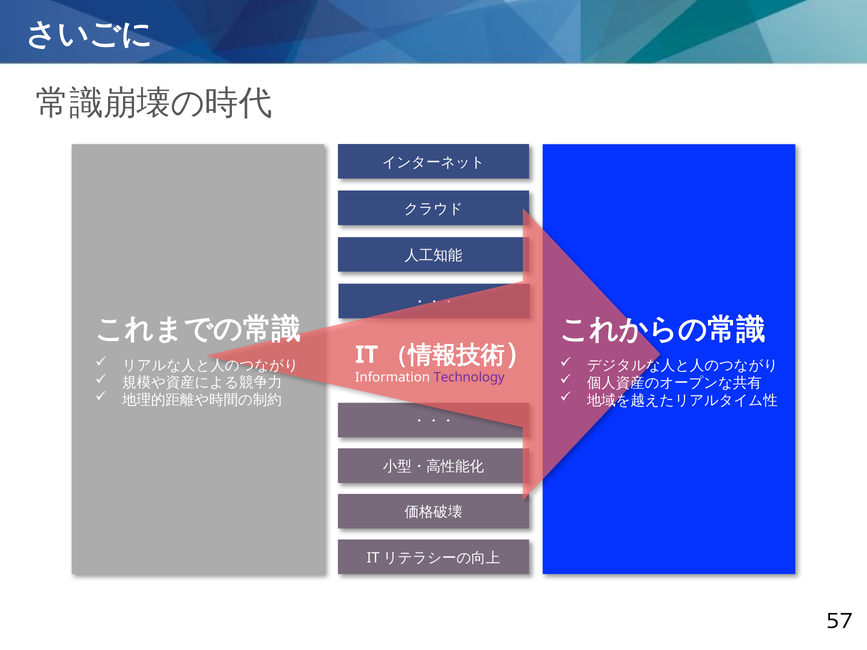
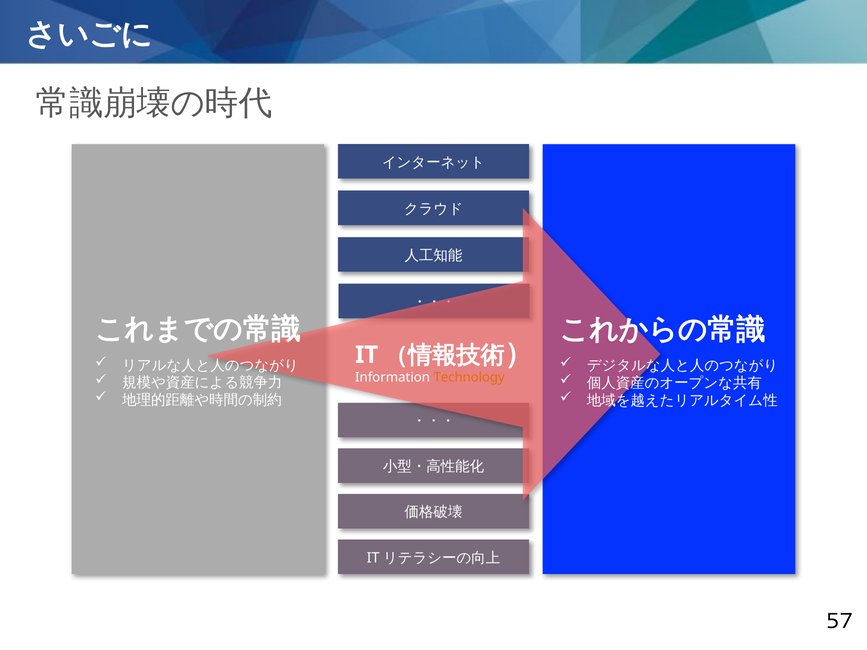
Technology colour: purple -> orange
